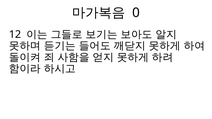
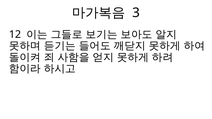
0: 0 -> 3
